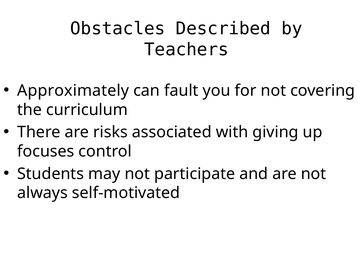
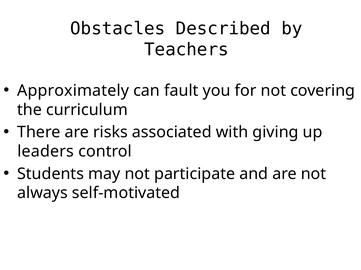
focuses: focuses -> leaders
